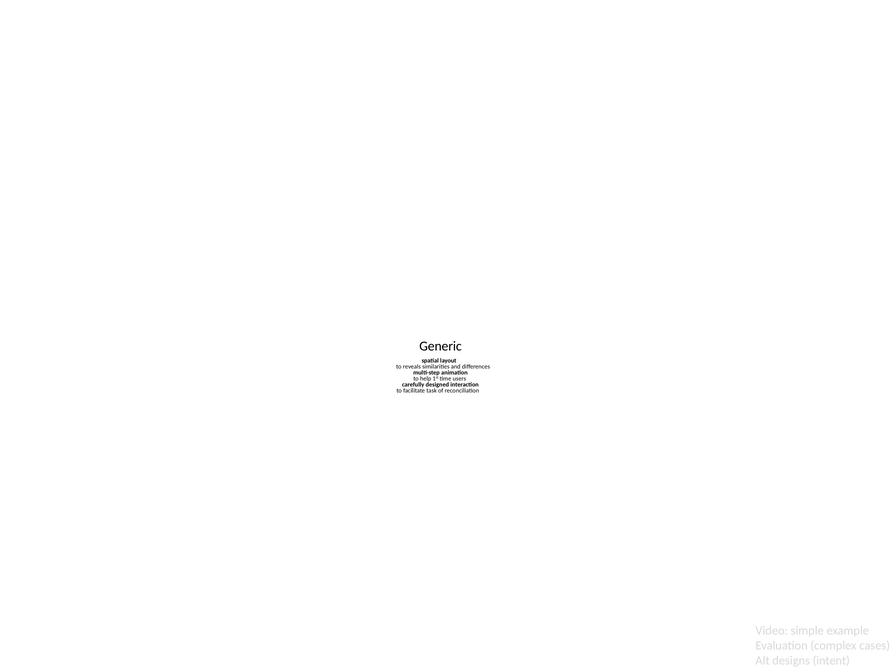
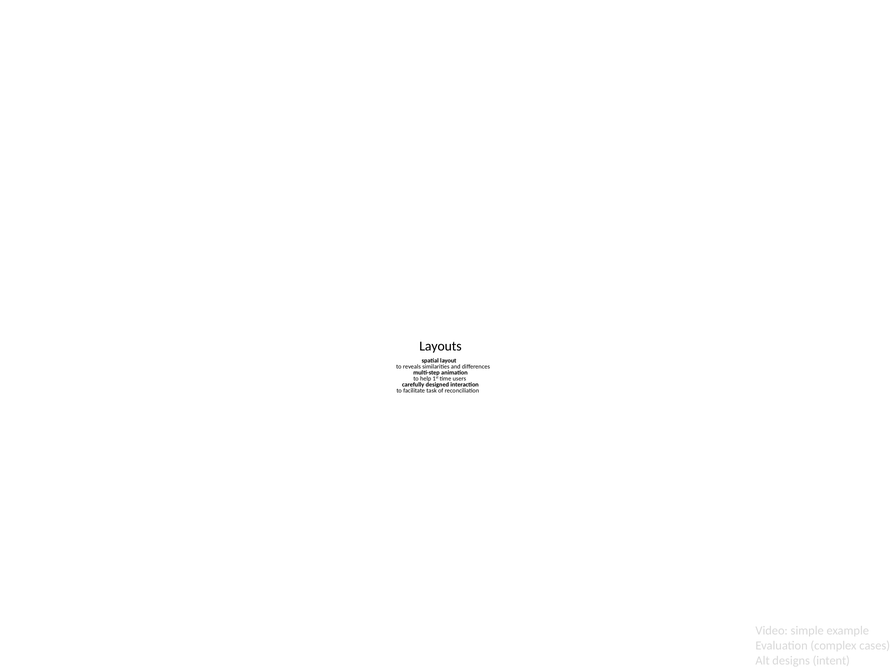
Generic: Generic -> Layouts
